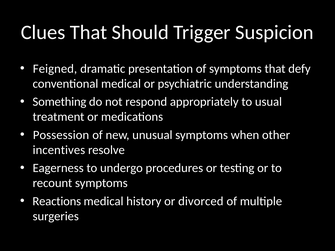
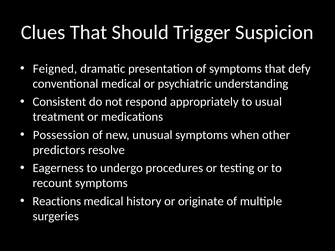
Something: Something -> Consistent
incentives: incentives -> predictors
divorced: divorced -> originate
